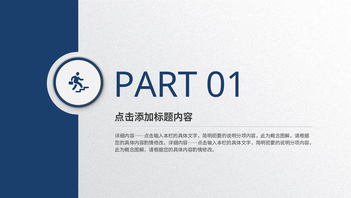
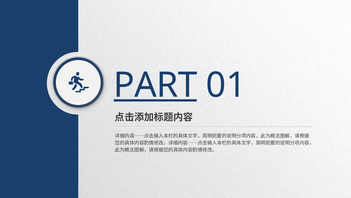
PART underline: none -> present
